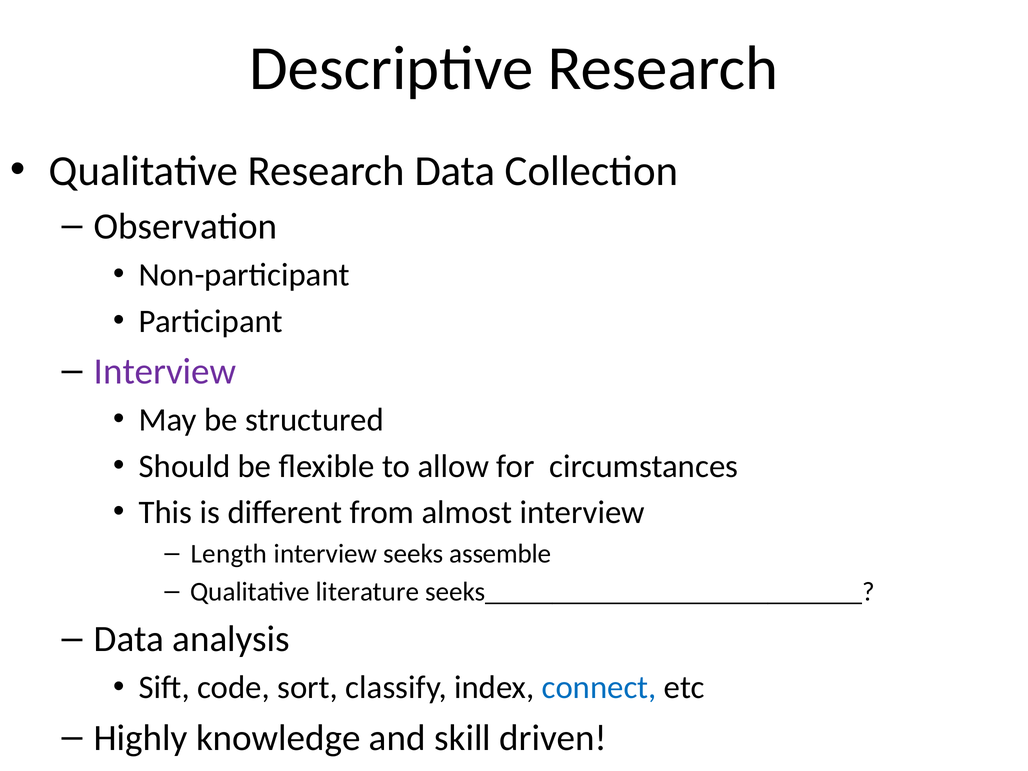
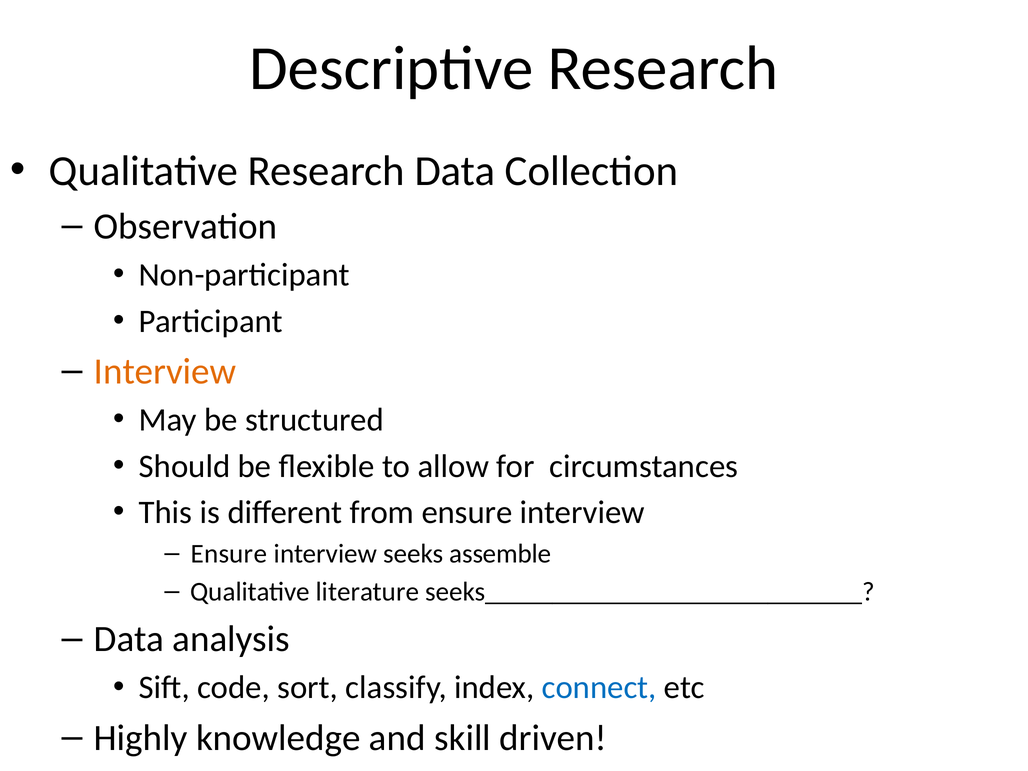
Interview at (165, 371) colour: purple -> orange
from almost: almost -> ensure
Length at (229, 554): Length -> Ensure
